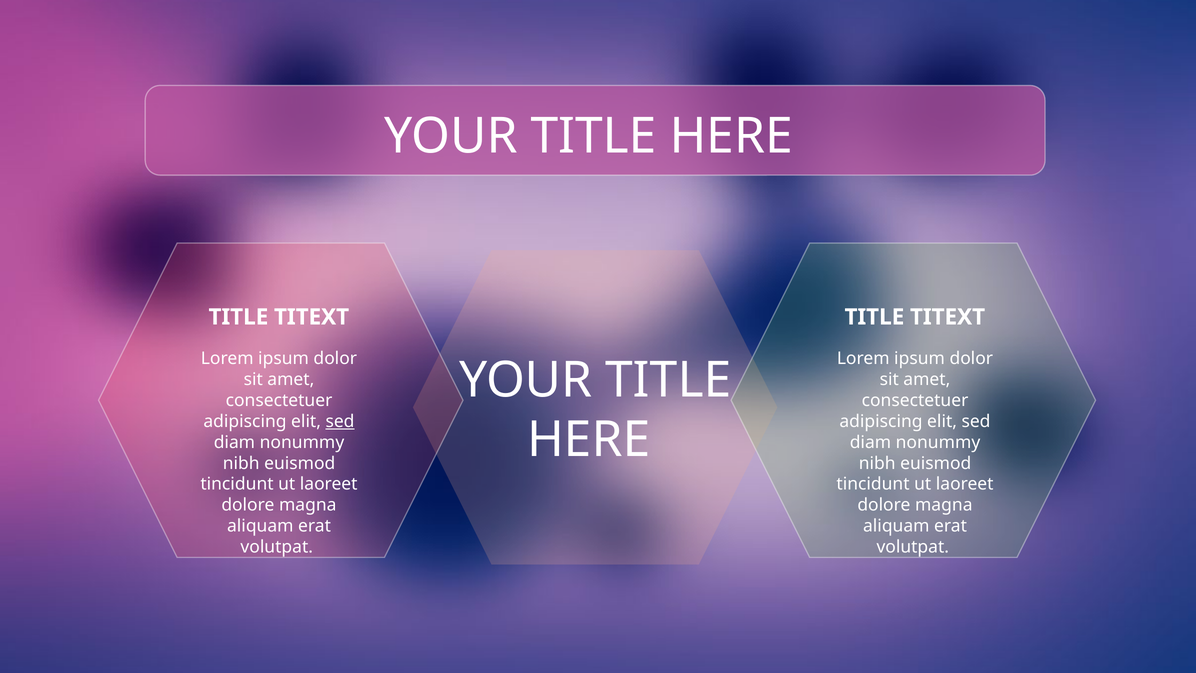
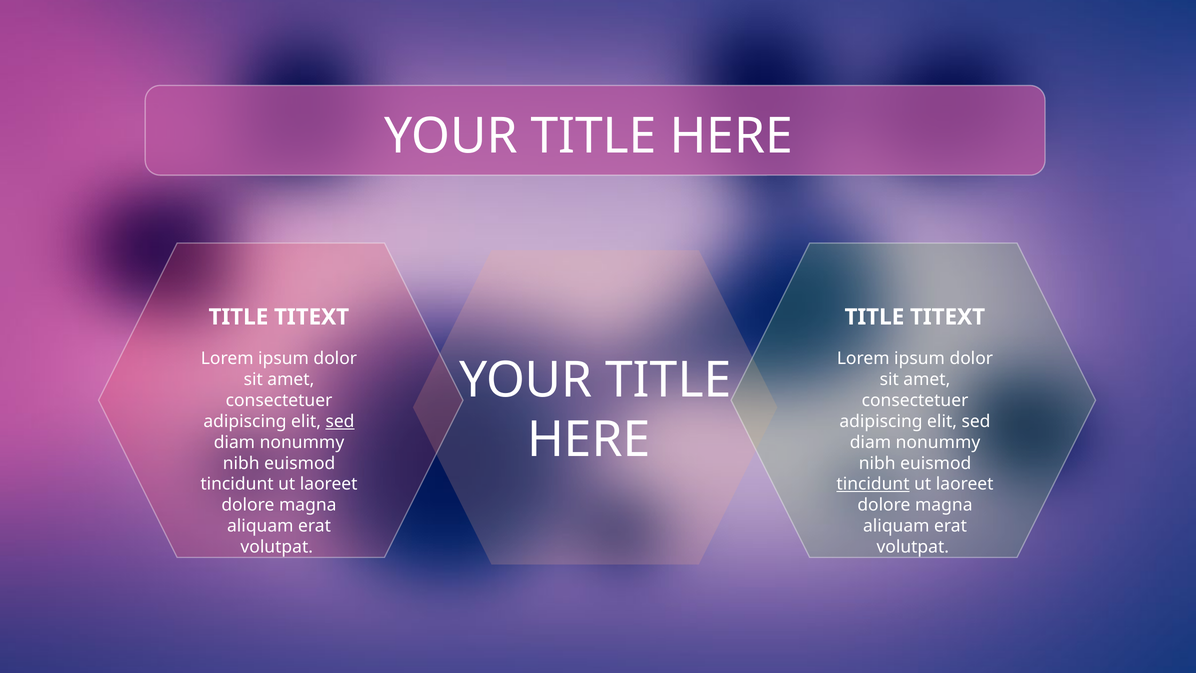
tincidunt at (873, 484) underline: none -> present
